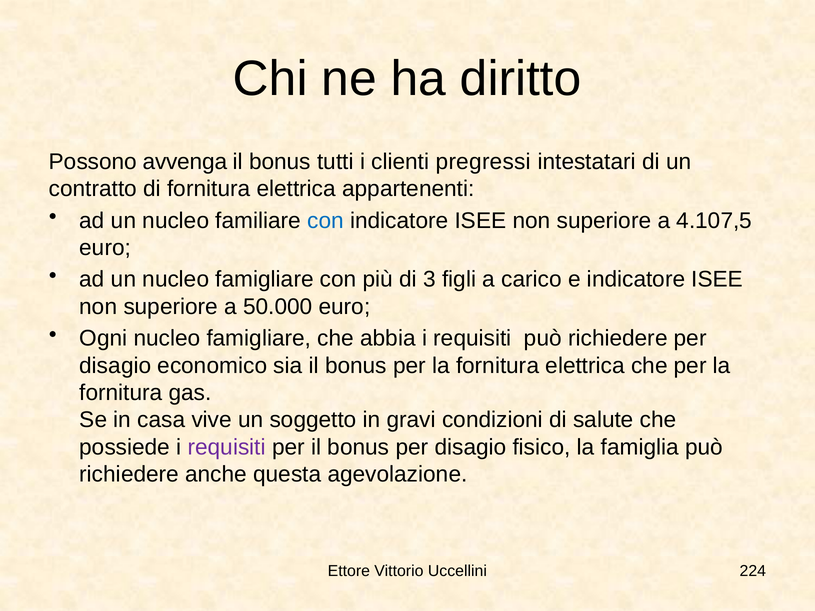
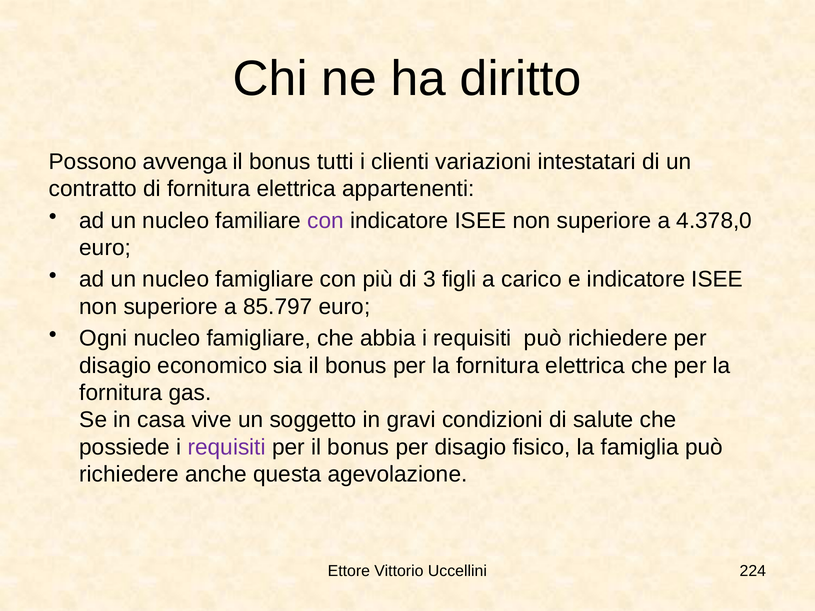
pregressi: pregressi -> variazioni
con at (326, 221) colour: blue -> purple
4.107,5: 4.107,5 -> 4.378,0
50.000: 50.000 -> 85.797
